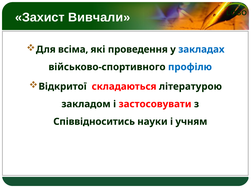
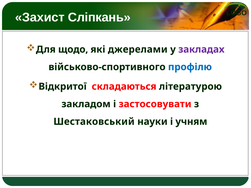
Вивчали: Вивчали -> Сліпкань
всіма: всіма -> щодо
проведення: проведення -> джерелами
закладах colour: blue -> purple
Співвідноситись: Співвідноситись -> Шестаковський
